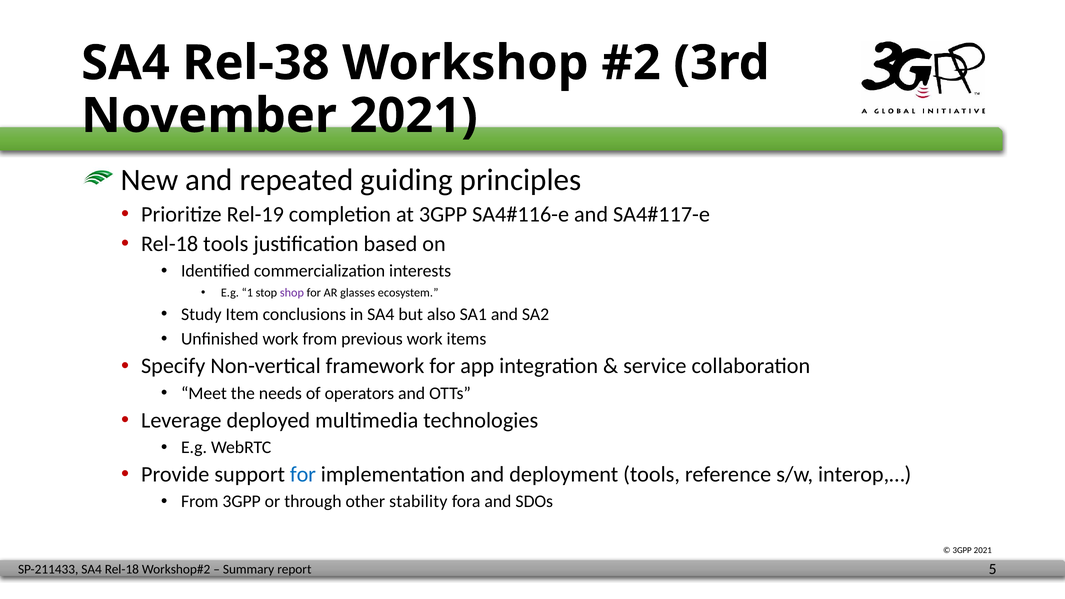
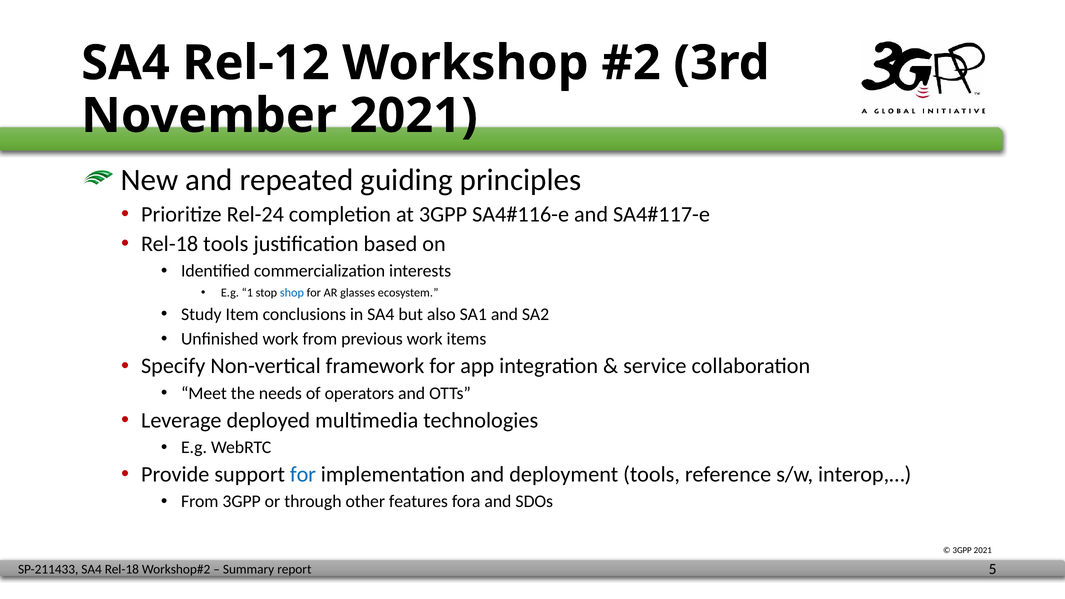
Rel-38: Rel-38 -> Rel-12
Rel-19: Rel-19 -> Rel-24
shop colour: purple -> blue
stability: stability -> features
